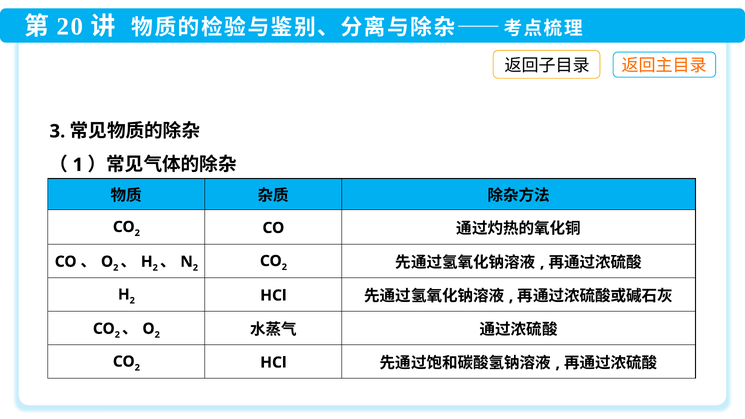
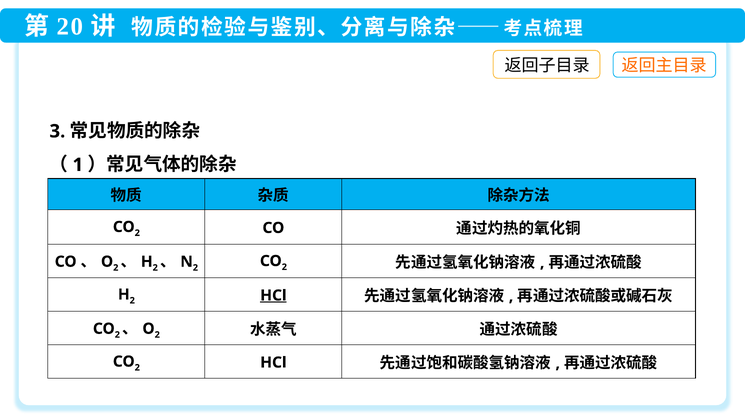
HCl at (273, 295) underline: none -> present
